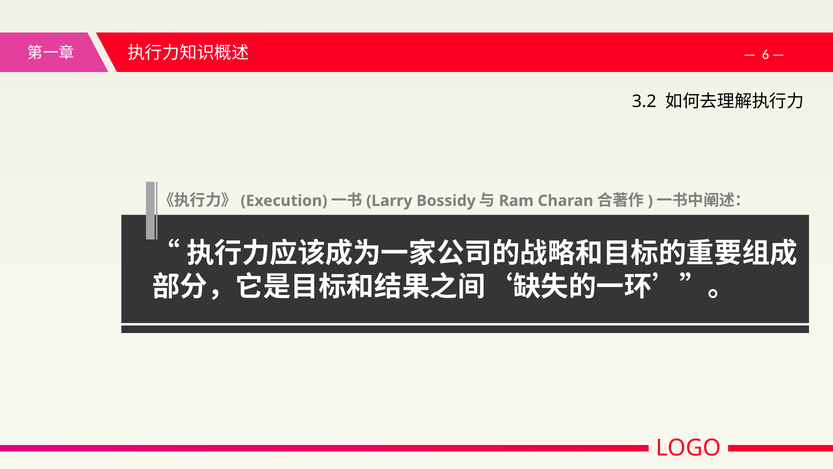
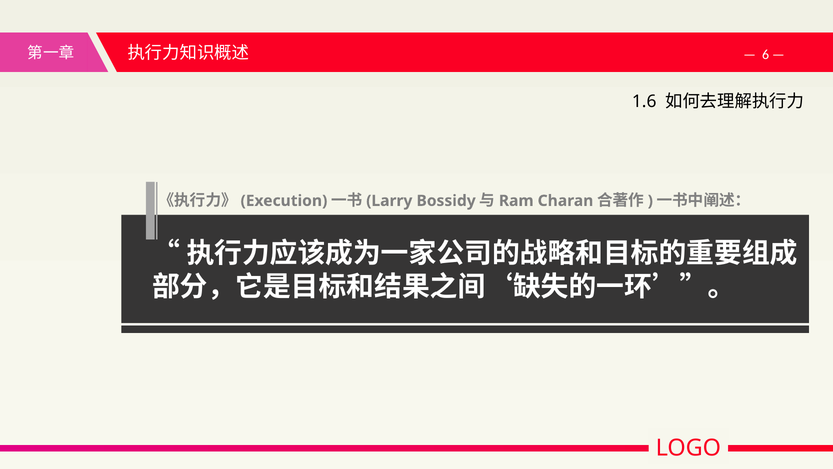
3.2: 3.2 -> 1.6
